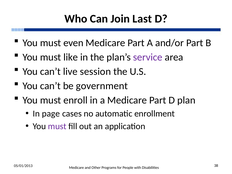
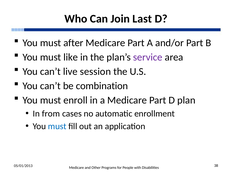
even: even -> after
government: government -> combination
page: page -> from
must at (57, 126) colour: purple -> blue
